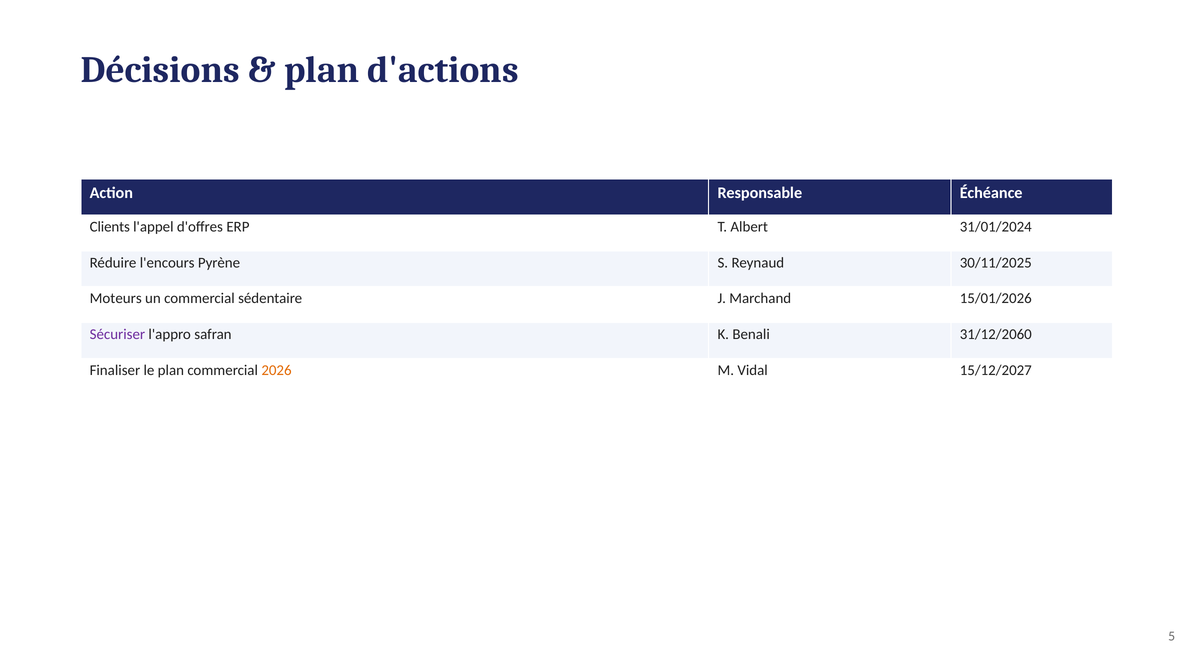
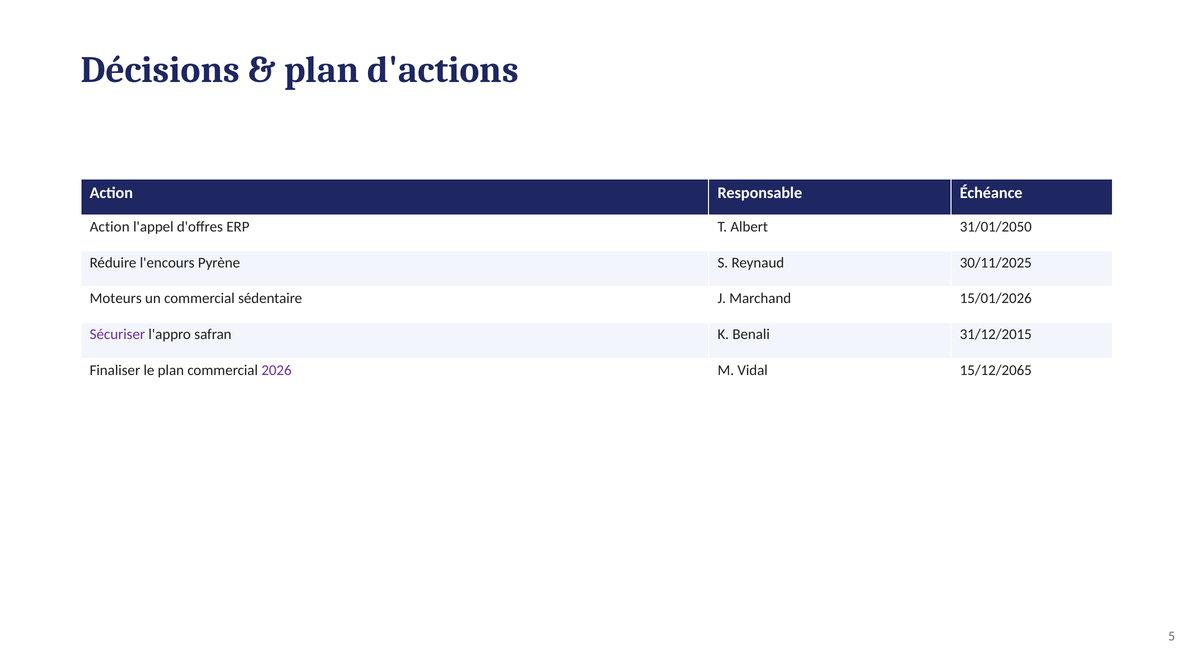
Clients at (110, 227): Clients -> Action
31/01/2024: 31/01/2024 -> 31/01/2050
31/12/2060: 31/12/2060 -> 31/12/2015
2026 colour: orange -> purple
15/12/2027: 15/12/2027 -> 15/12/2065
